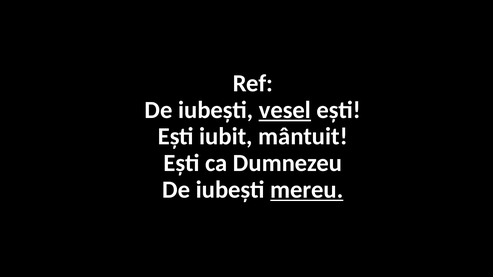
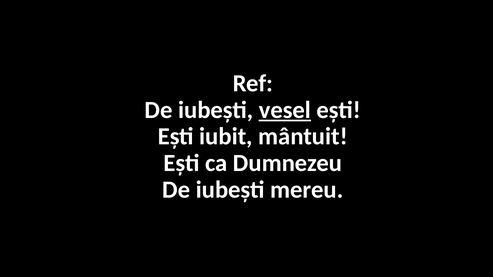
mereu underline: present -> none
